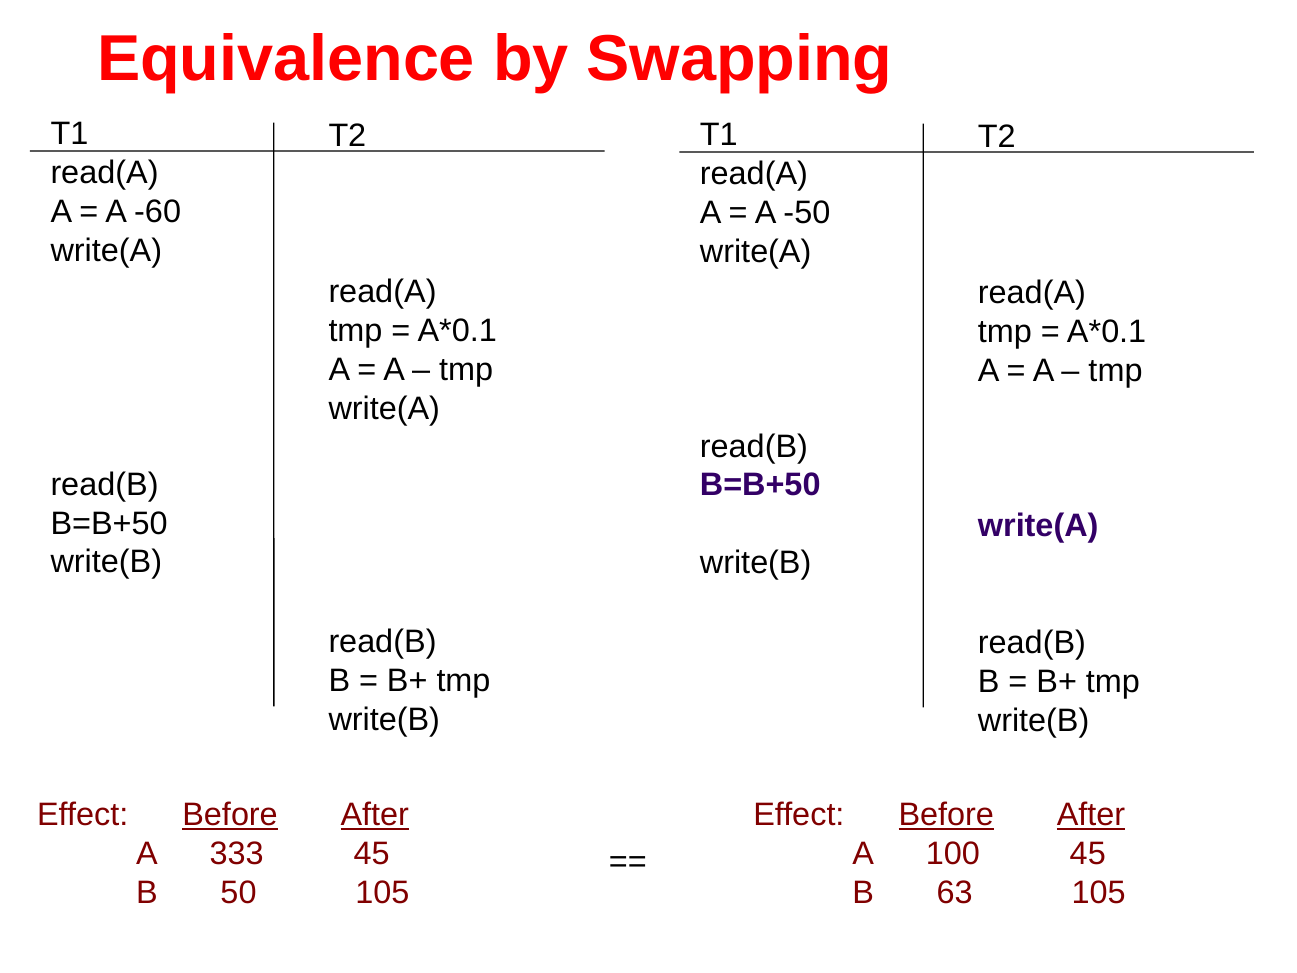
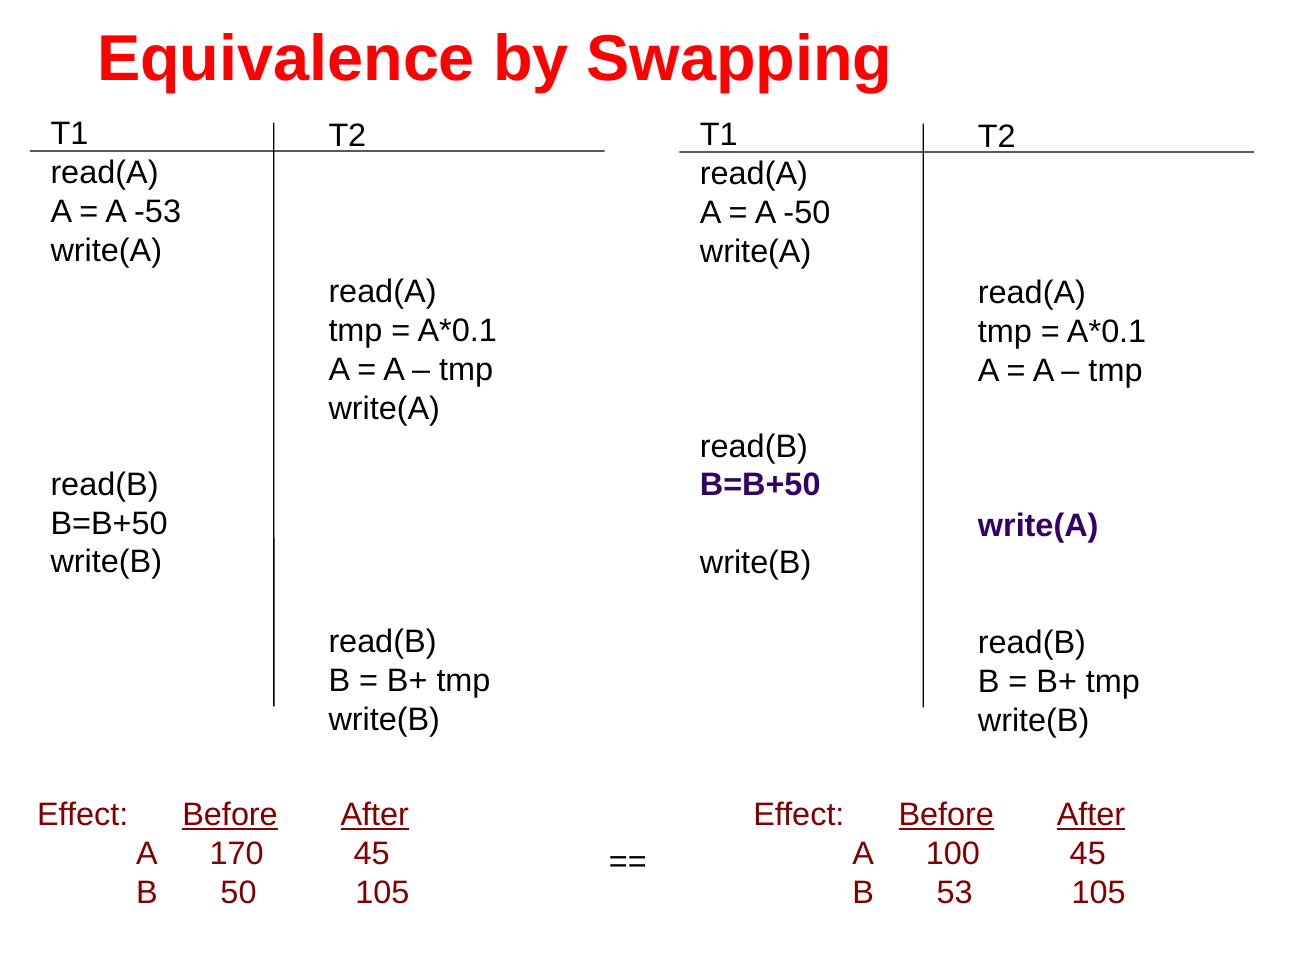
-60: -60 -> -53
333: 333 -> 170
63: 63 -> 53
